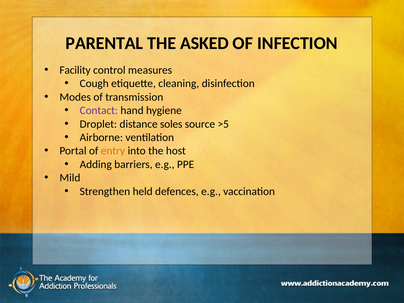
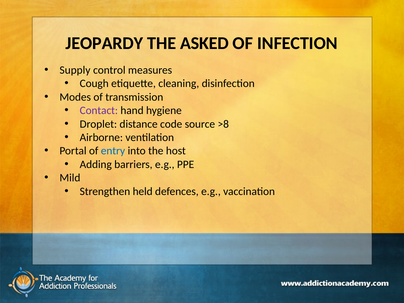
PARENTAL: PARENTAL -> JEOPARDY
Facility: Facility -> Supply
soles: soles -> code
>5: >5 -> >8
entry colour: orange -> blue
